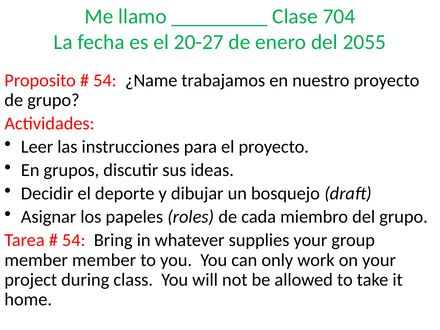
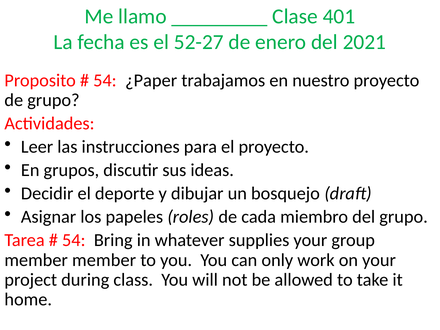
704: 704 -> 401
20-27: 20-27 -> 52-27
2055: 2055 -> 2021
¿Name: ¿Name -> ¿Paper
